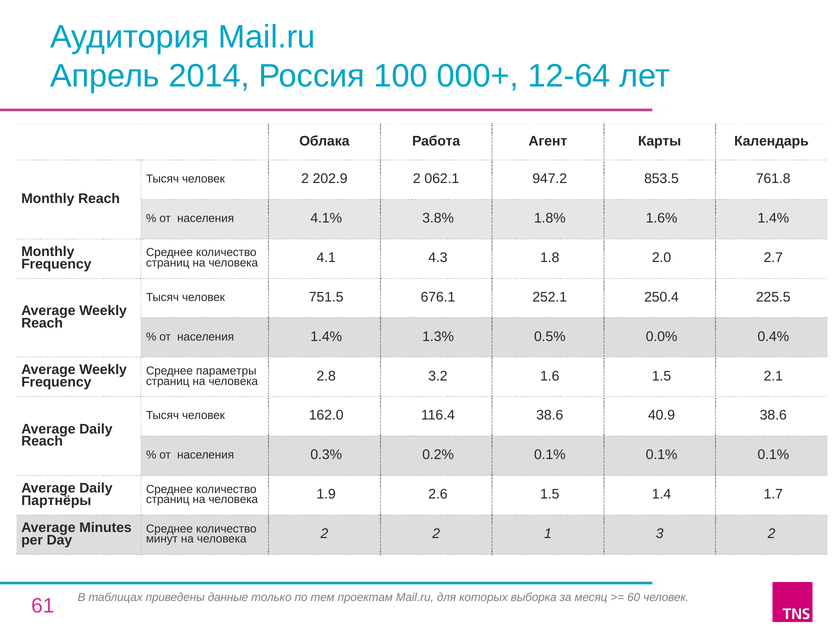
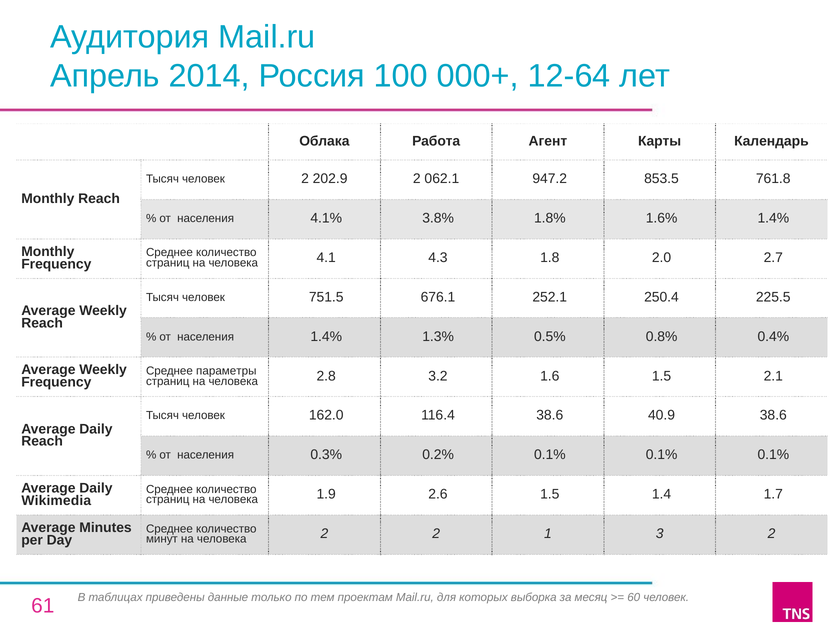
0.0%: 0.0% -> 0.8%
Партнёры: Партнёры -> Wikimedia
